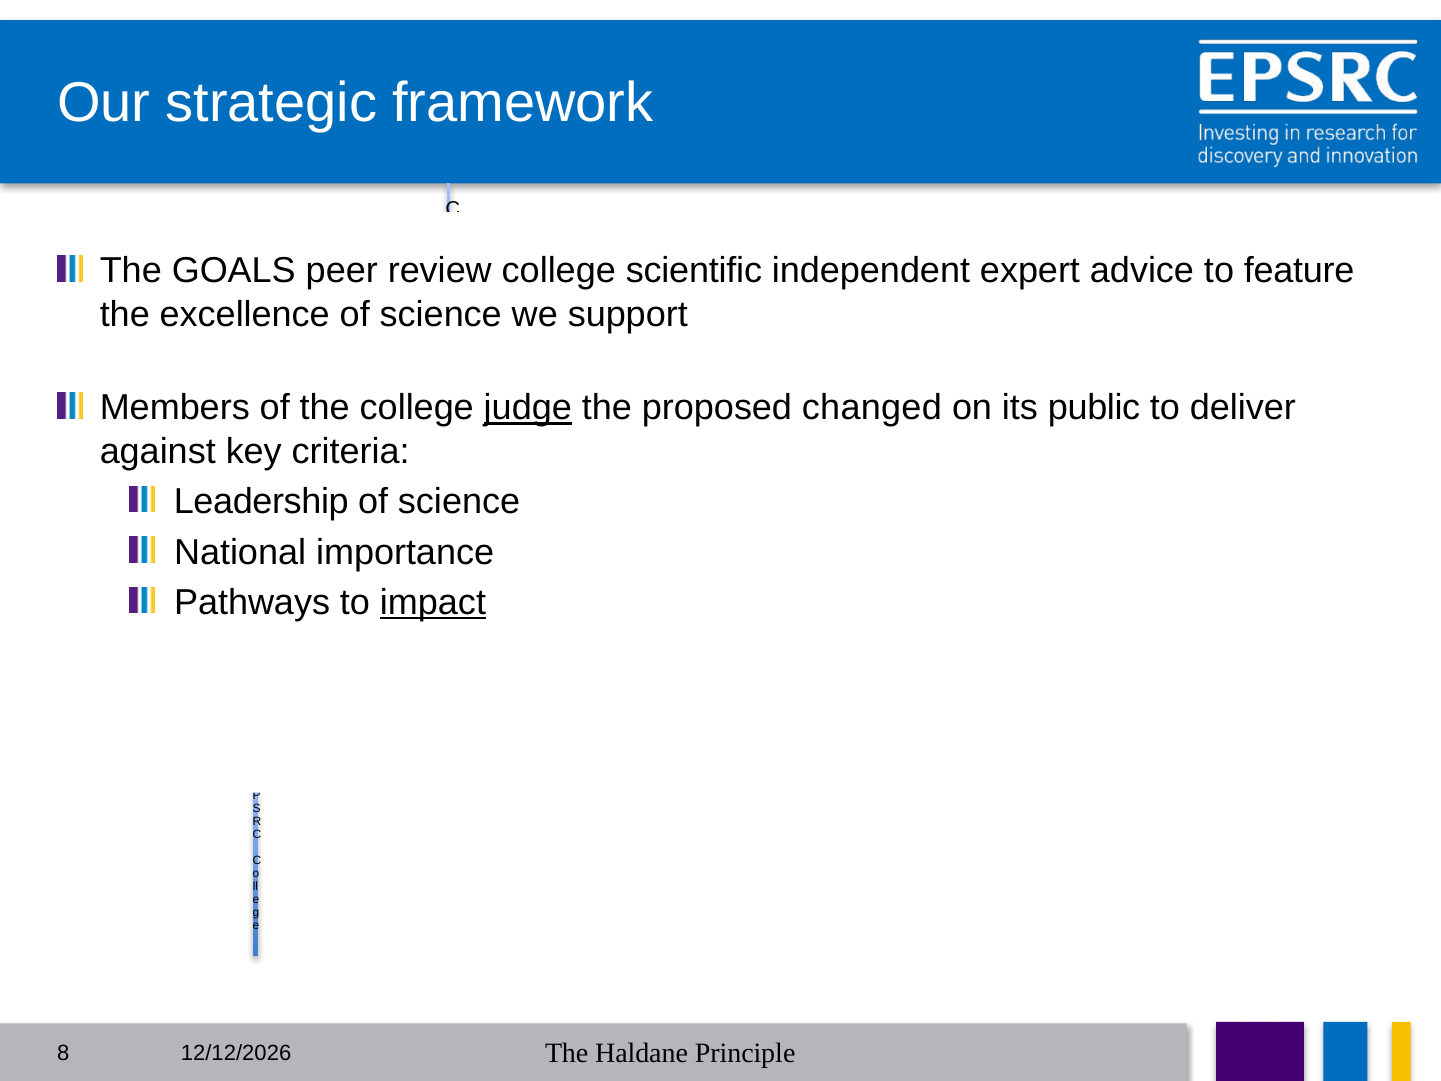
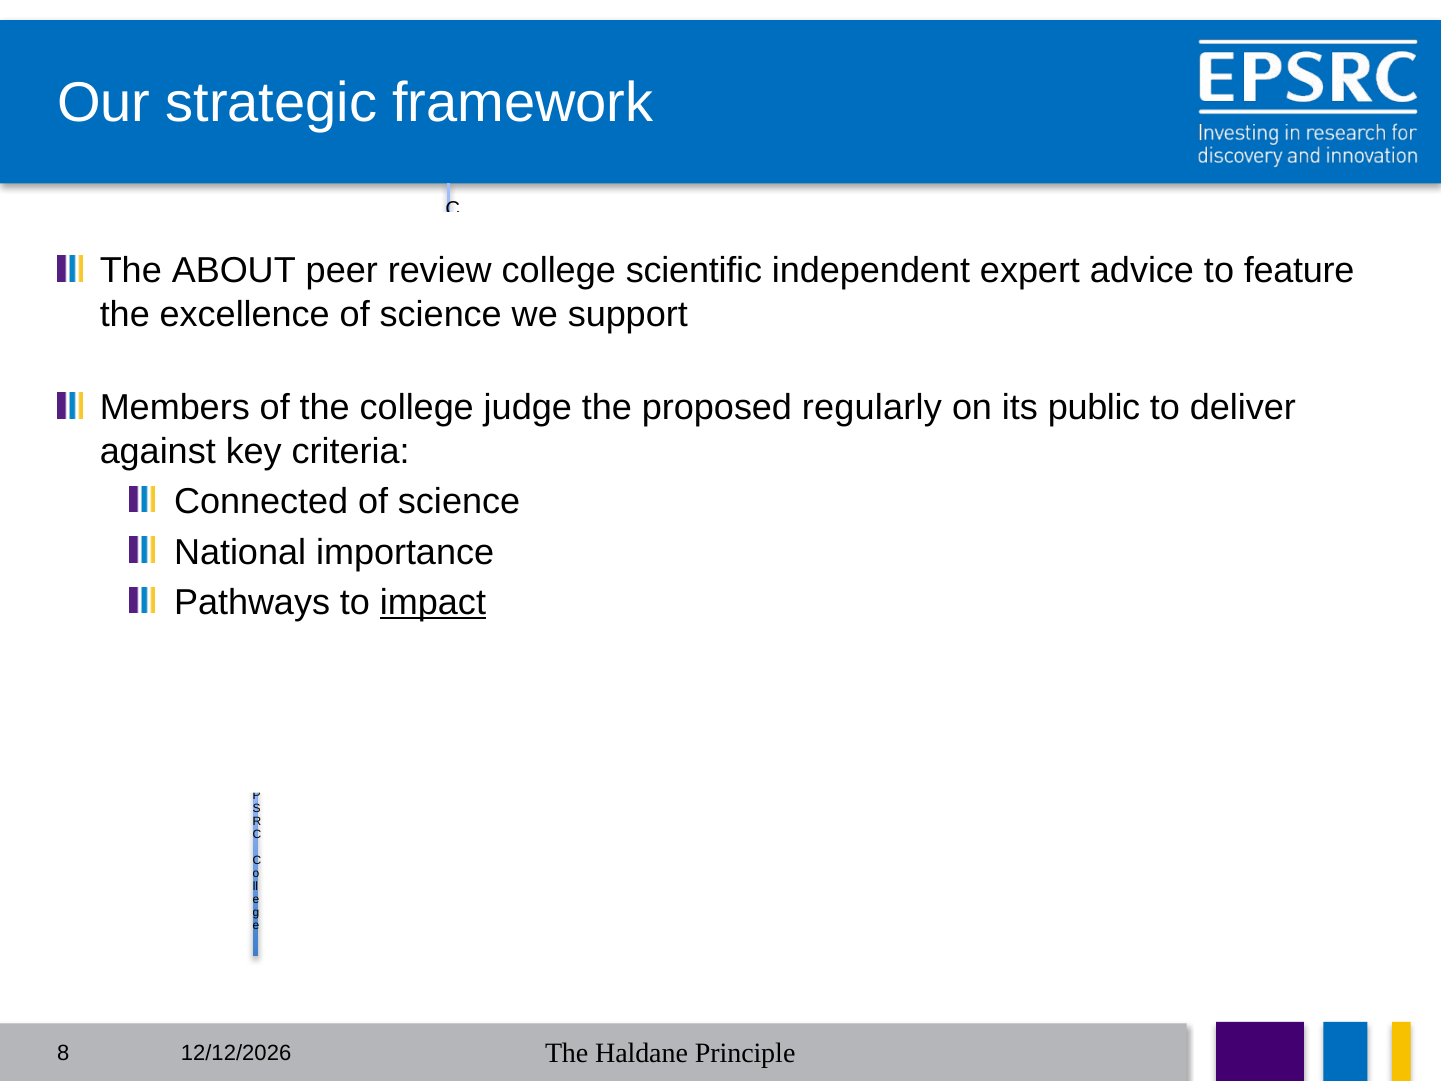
GOALS: GOALS -> ABOUT
judge underline: present -> none
changed: changed -> regularly
Leadership: Leadership -> Connected
